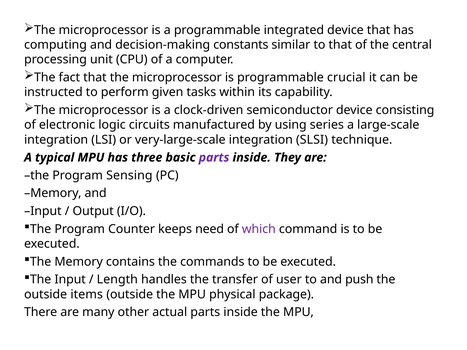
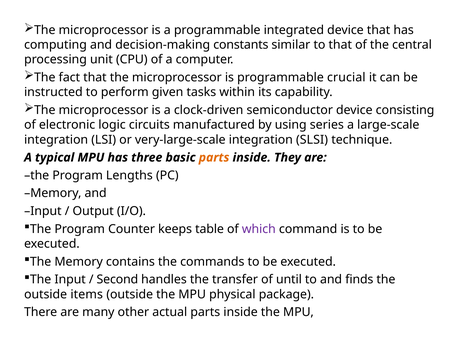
parts at (214, 158) colour: purple -> orange
Sensing: Sensing -> Lengths
need: need -> table
Length: Length -> Second
user: user -> until
push: push -> finds
